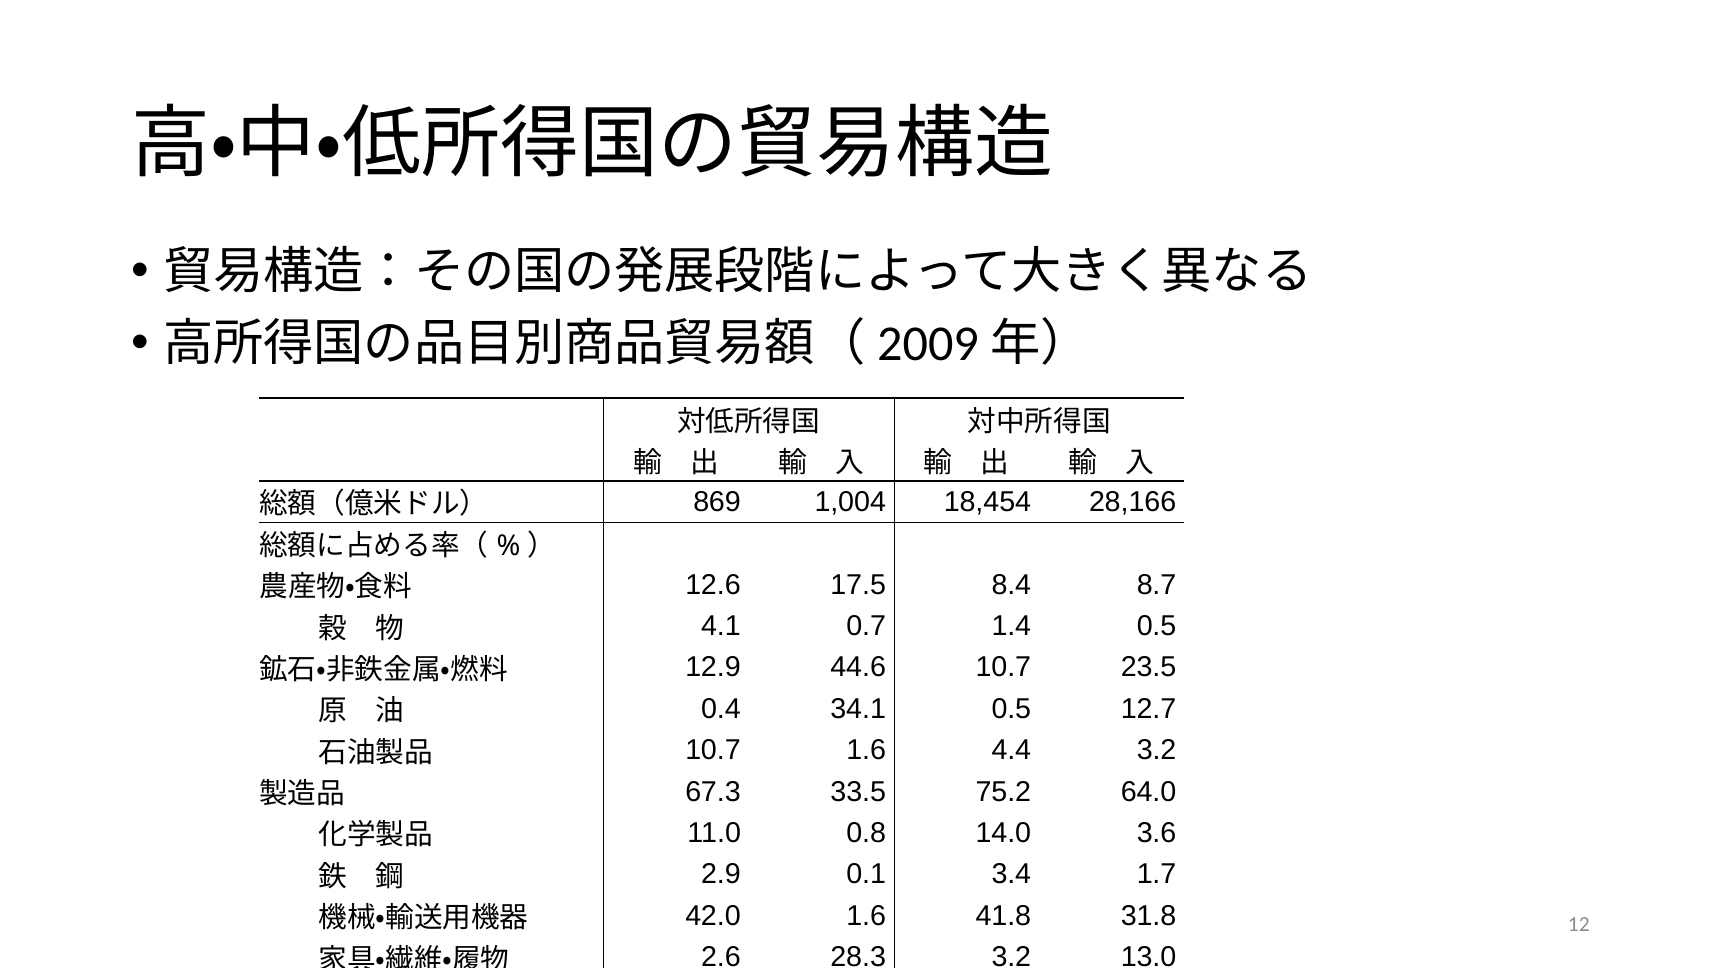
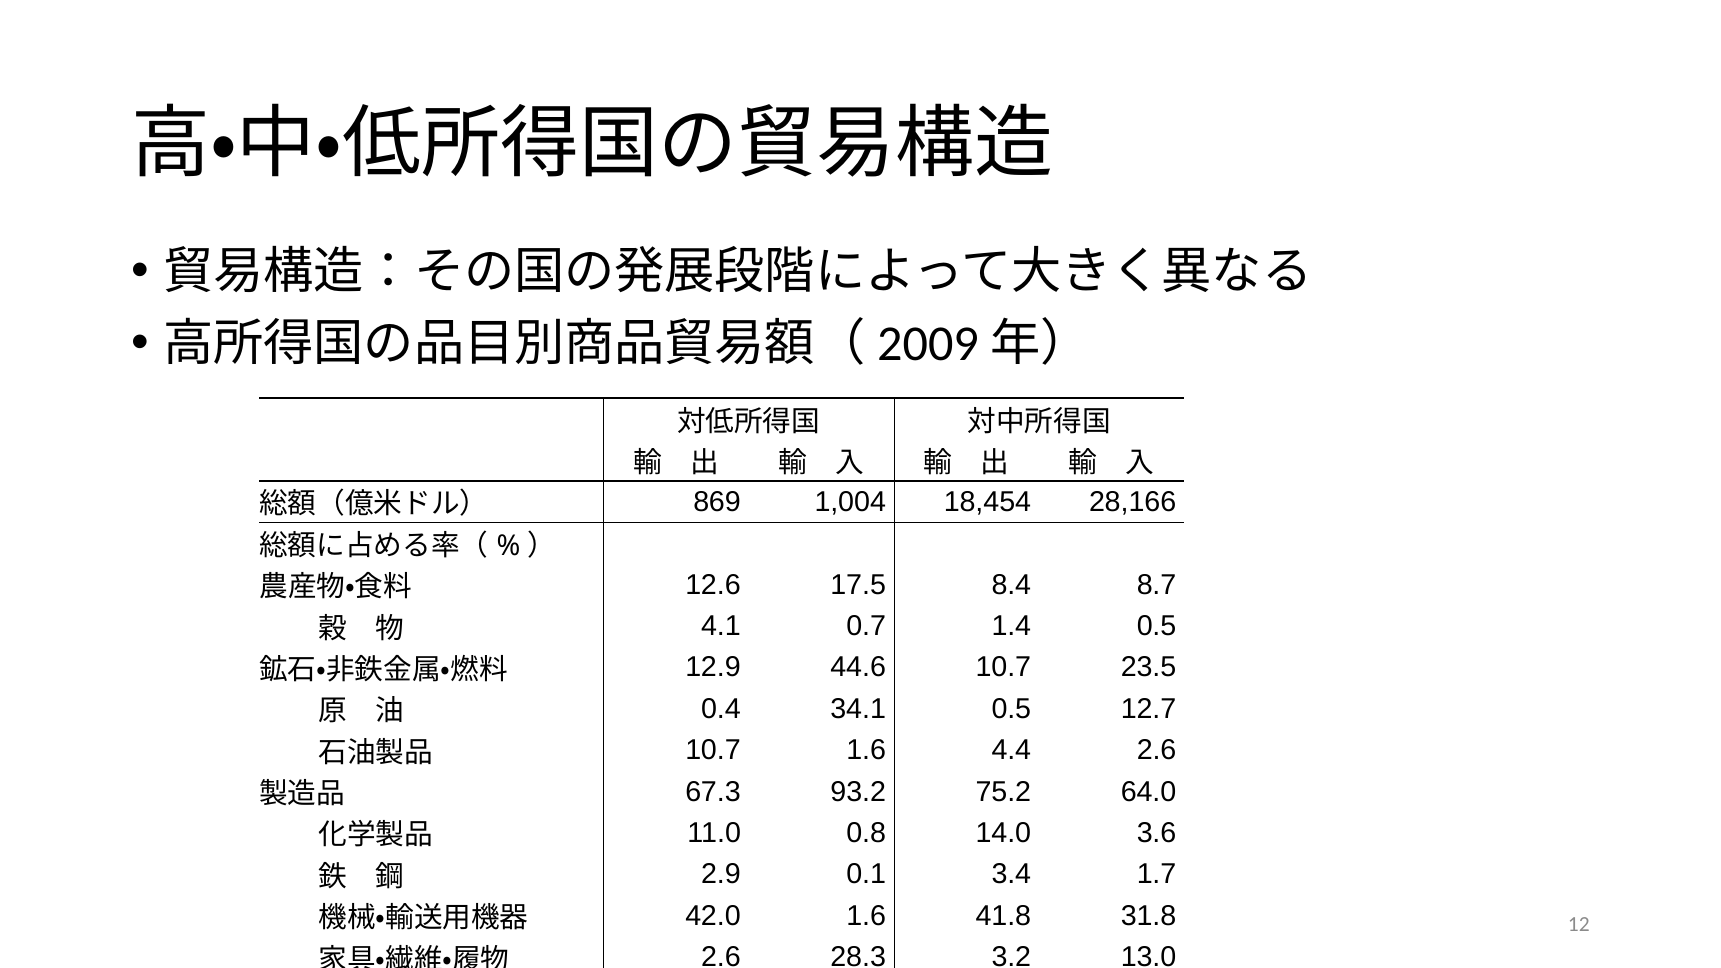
4.4 3.2: 3.2 -> 2.6
33.5: 33.5 -> 93.2
